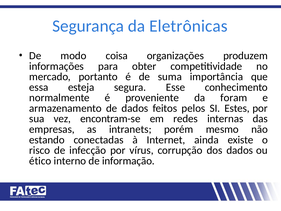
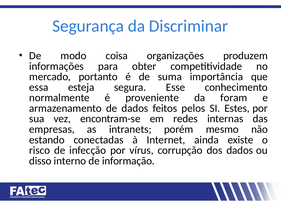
Eletrônicas: Eletrônicas -> Discriminar
ético: ético -> disso
